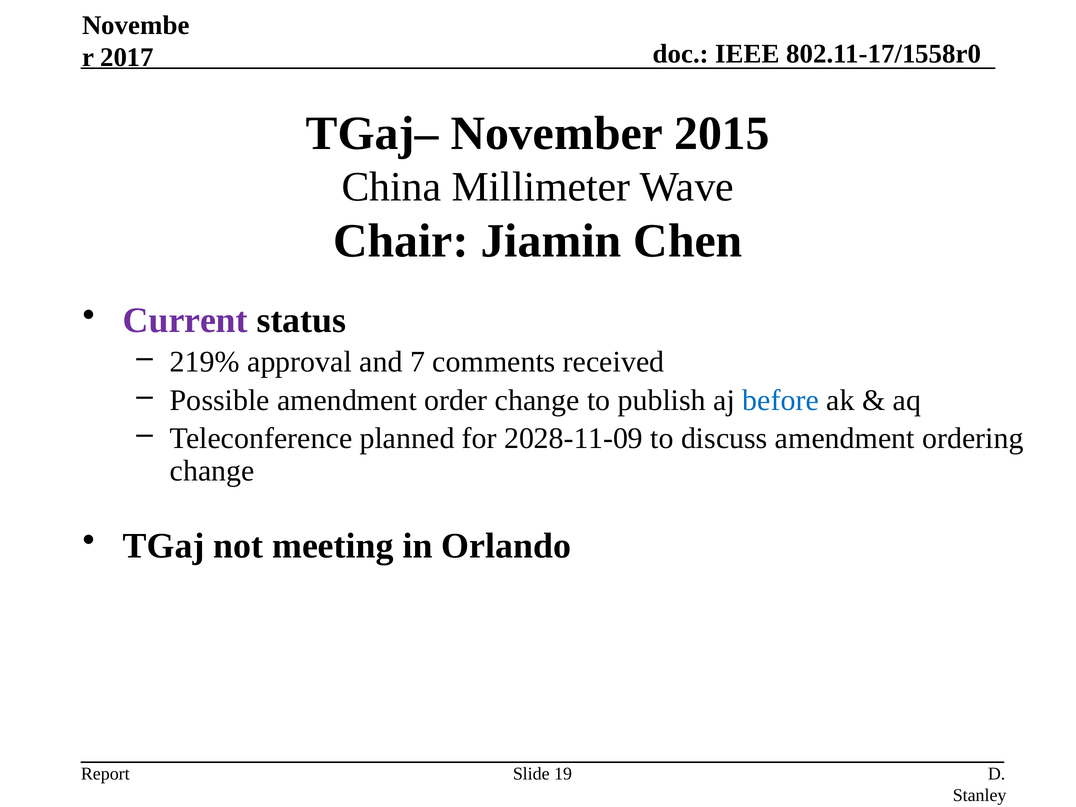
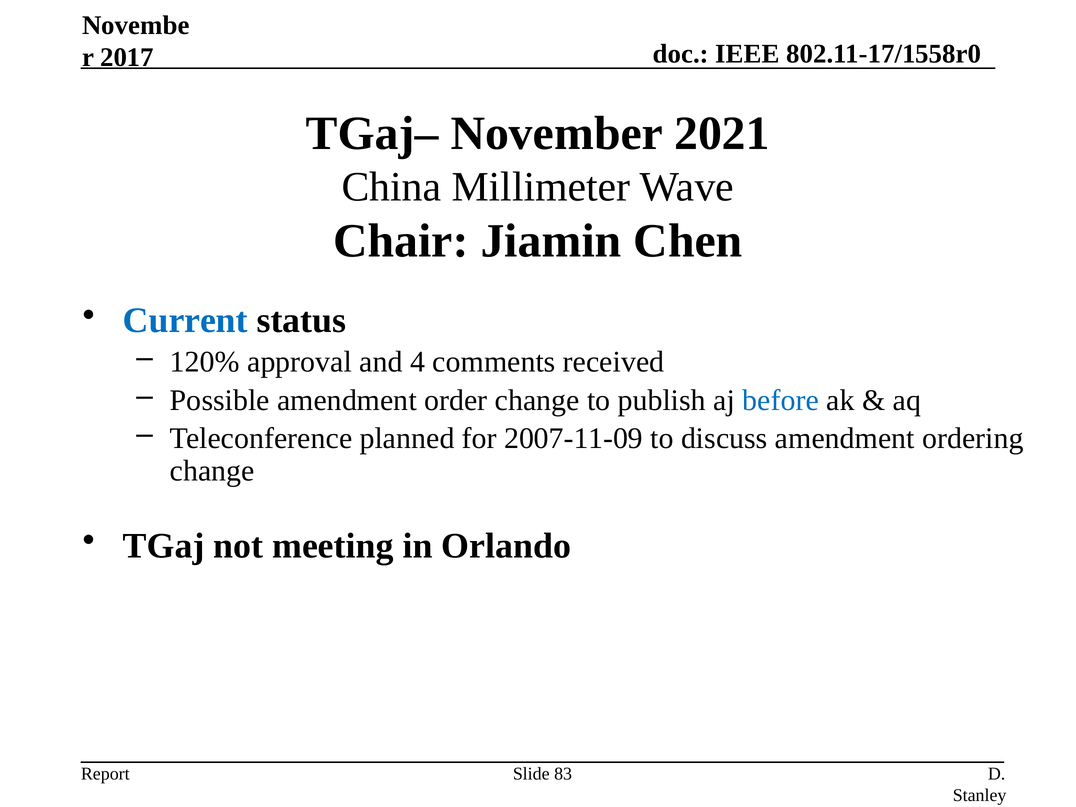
2015: 2015 -> 2021
Current colour: purple -> blue
219%: 219% -> 120%
7: 7 -> 4
2028-11-09: 2028-11-09 -> 2007-11-09
19: 19 -> 83
